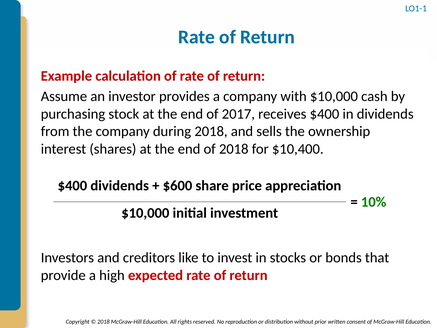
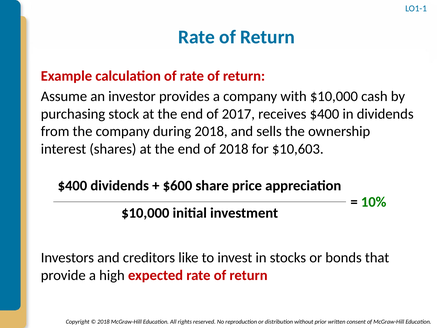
$10,400: $10,400 -> $10,603
